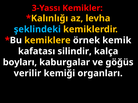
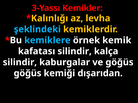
kemiklere colour: yellow -> light blue
boyları at (20, 63): boyları -> silindir
verilir at (27, 74): verilir -> göğüs
organları: organları -> dışarıdan
